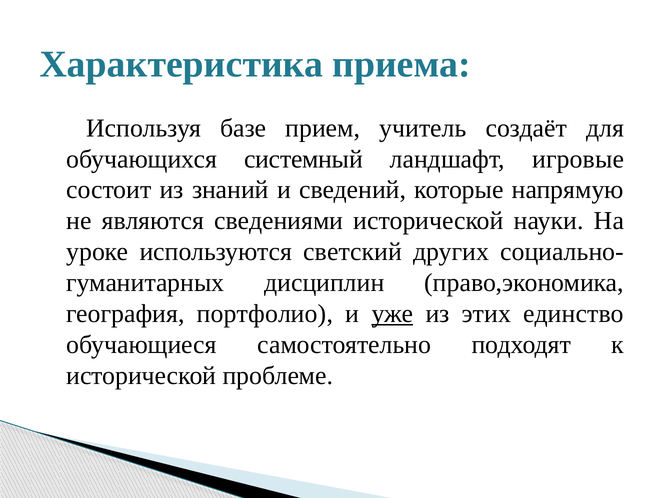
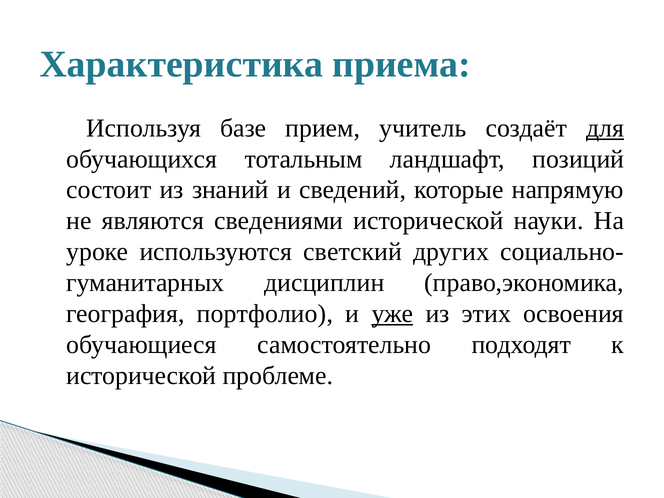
для underline: none -> present
системный: системный -> тотальным
игровые: игровые -> позиций
единство: единство -> освоения
